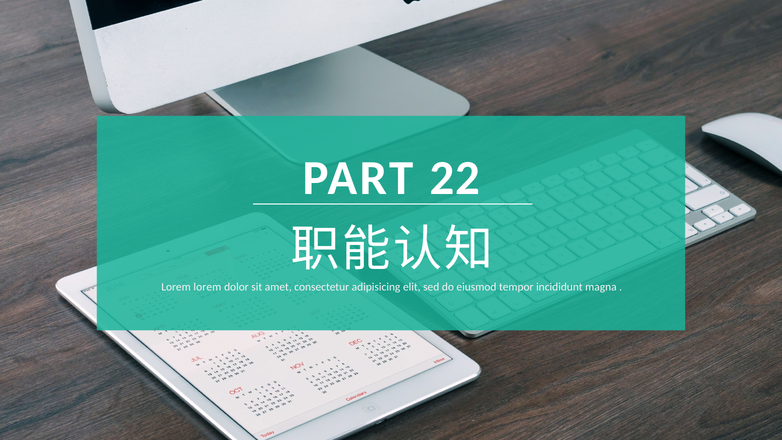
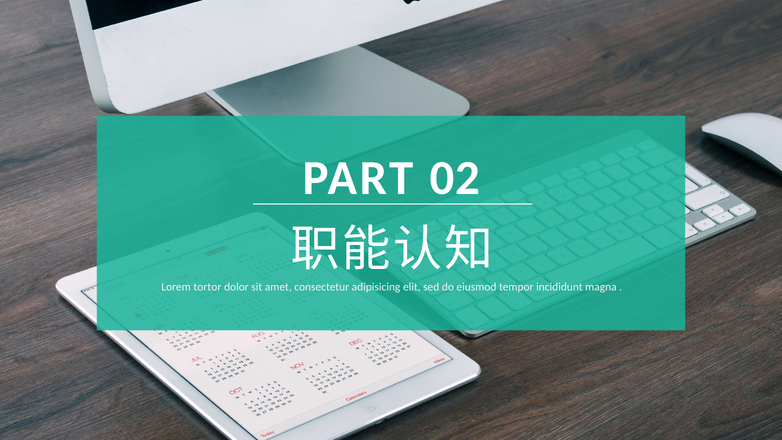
22: 22 -> 02
Lorem lorem: lorem -> tortor
